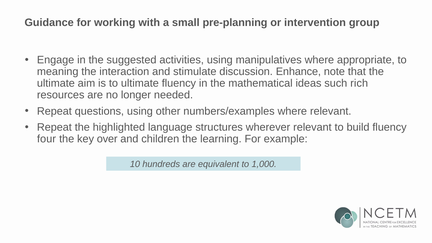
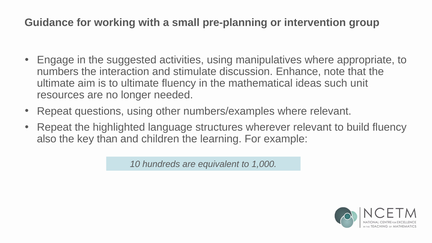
meaning: meaning -> numbers
rich: rich -> unit
four: four -> also
over: over -> than
